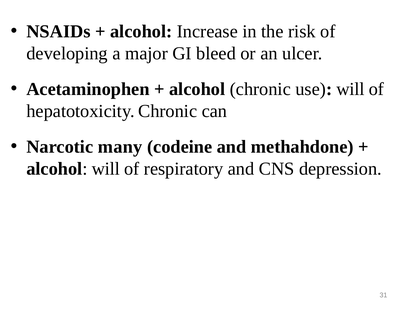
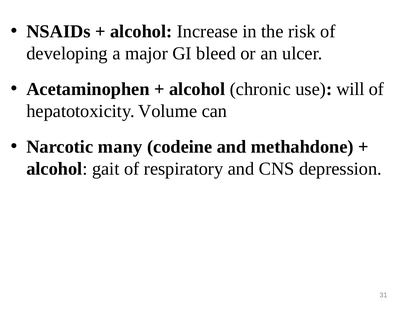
hepatotoxicity Chronic: Chronic -> Volume
alcohol will: will -> gait
